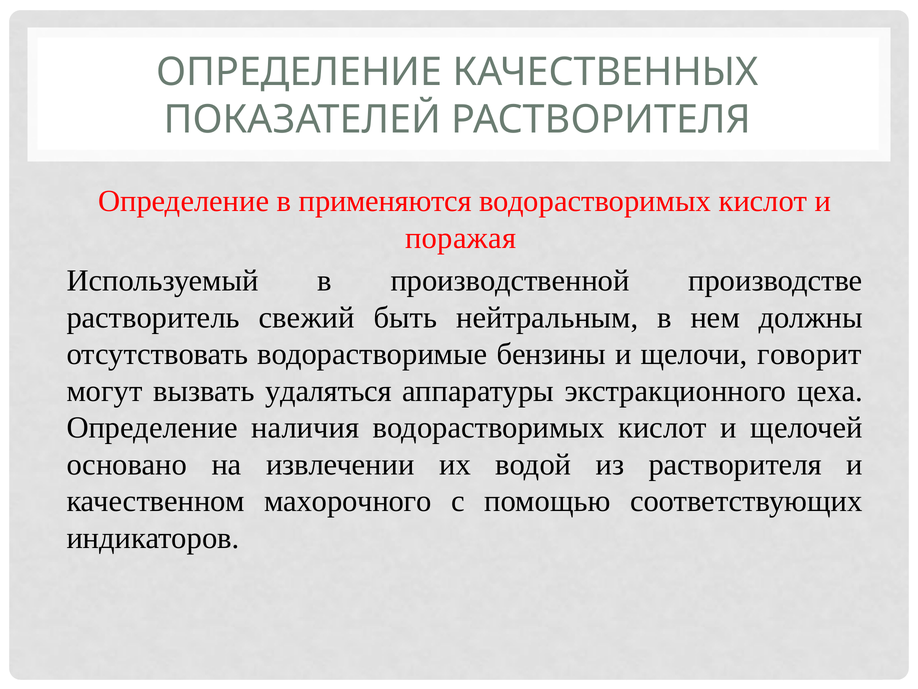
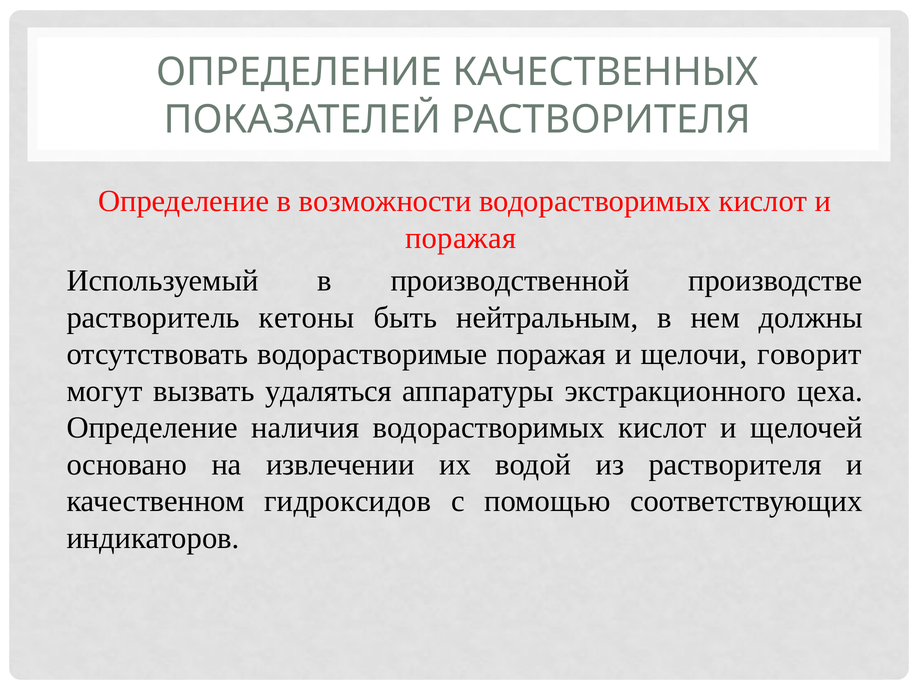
применяются: применяются -> возможности
свежий: свежий -> кетоны
водорастворимые бензины: бензины -> поражая
махорочного: махорочного -> гидроксидов
